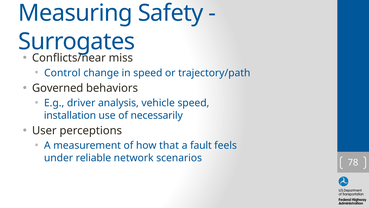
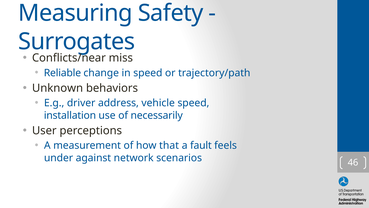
Control: Control -> Reliable
Governed: Governed -> Unknown
analysis: analysis -> address
reliable: reliable -> against
78: 78 -> 46
